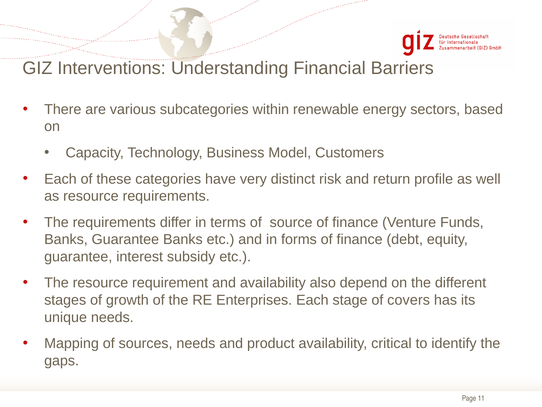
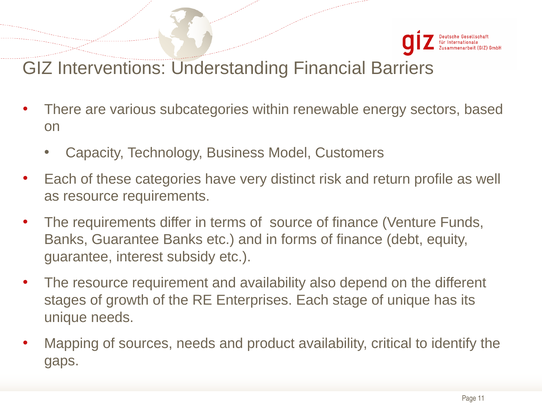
of covers: covers -> unique
